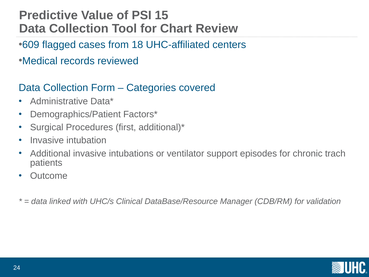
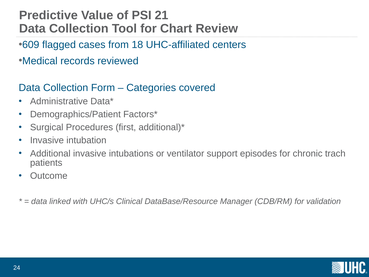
15: 15 -> 21
